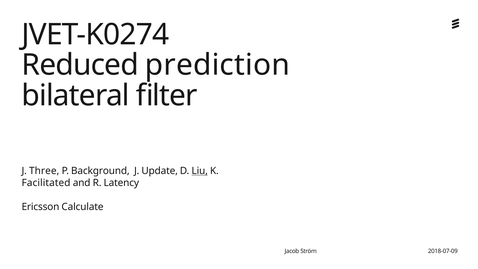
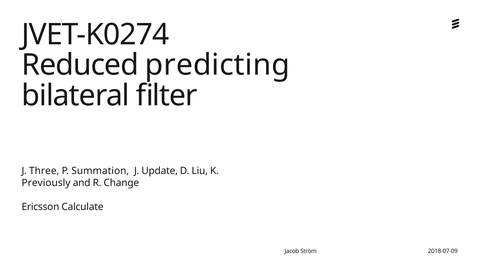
prediction: prediction -> predicting
Background: Background -> Summation
Liu underline: present -> none
Facilitated: Facilitated -> Previously
Latency: Latency -> Change
